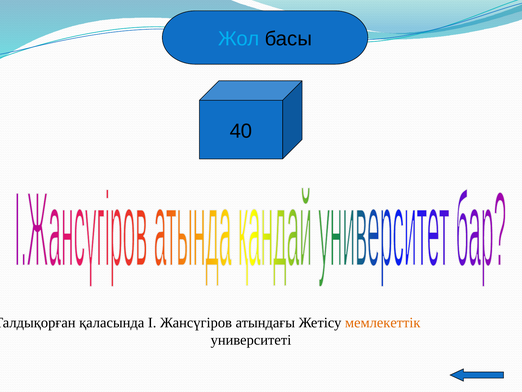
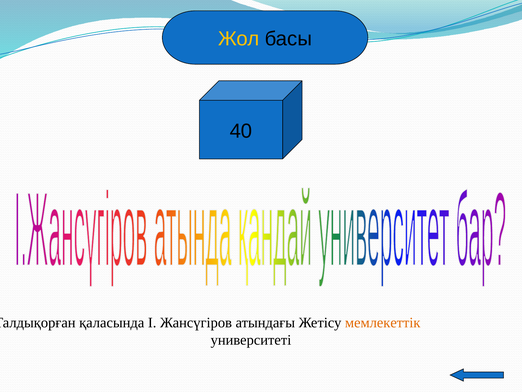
Жол colour: light blue -> yellow
